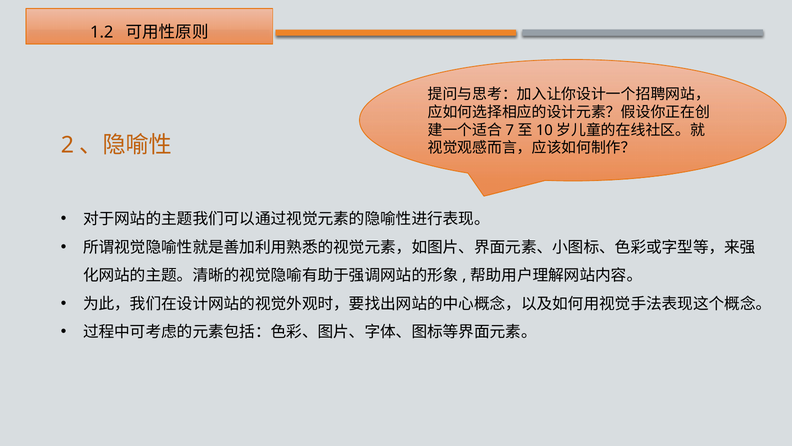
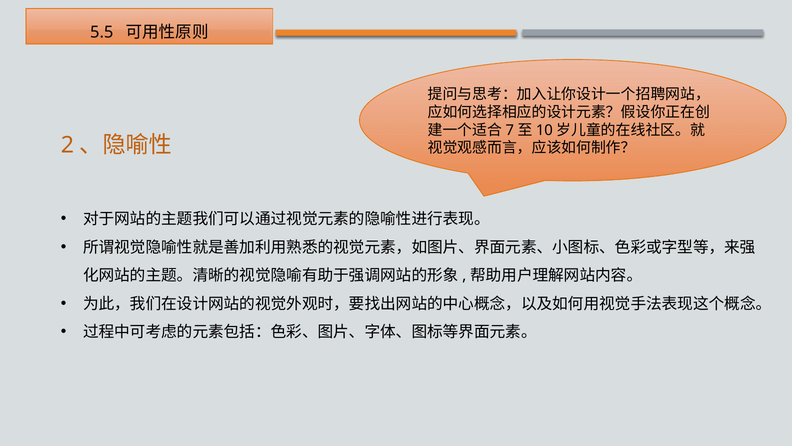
1.2: 1.2 -> 5.5
